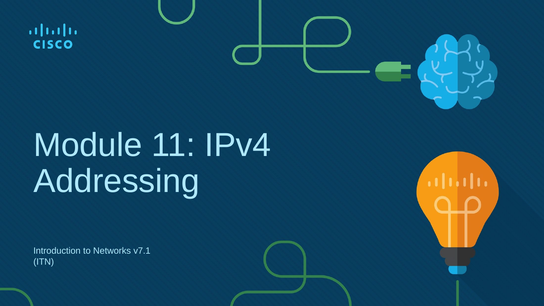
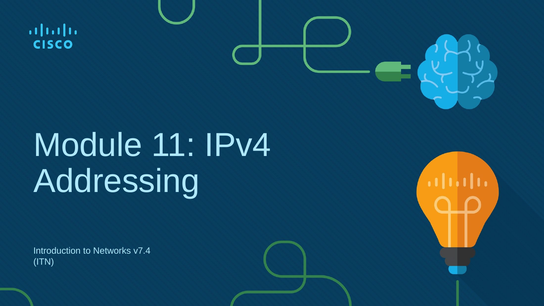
v7.1: v7.1 -> v7.4
